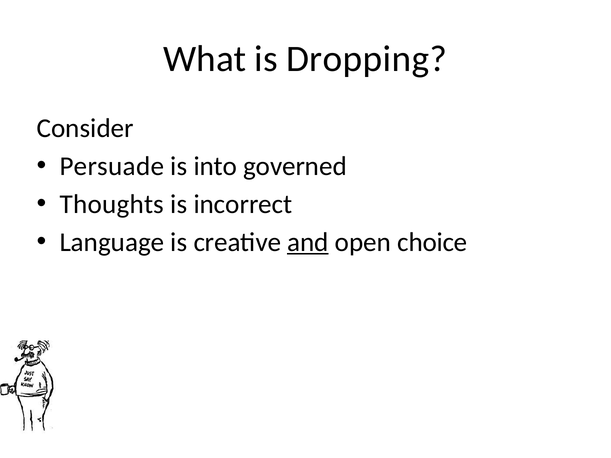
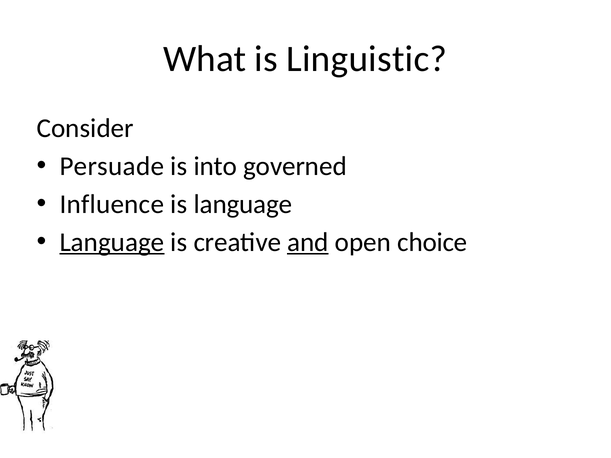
Dropping: Dropping -> Linguistic
Thoughts: Thoughts -> Influence
is incorrect: incorrect -> language
Language at (112, 242) underline: none -> present
